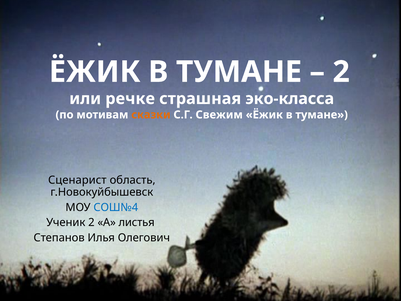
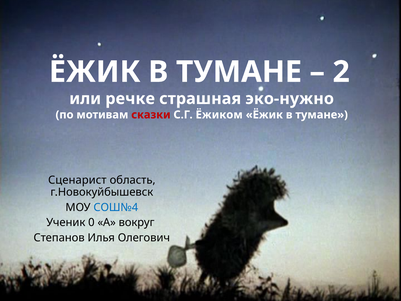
эко-класса: эко-класса -> эко-нужно
сказки colour: orange -> red
Свежим: Свежим -> Ёжиком
Ученик 2: 2 -> 0
листья: листья -> вокруг
